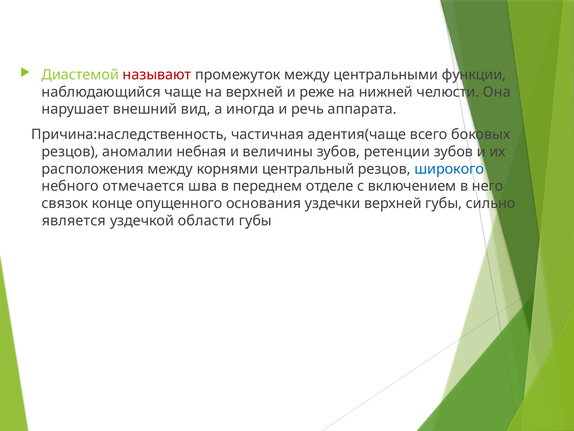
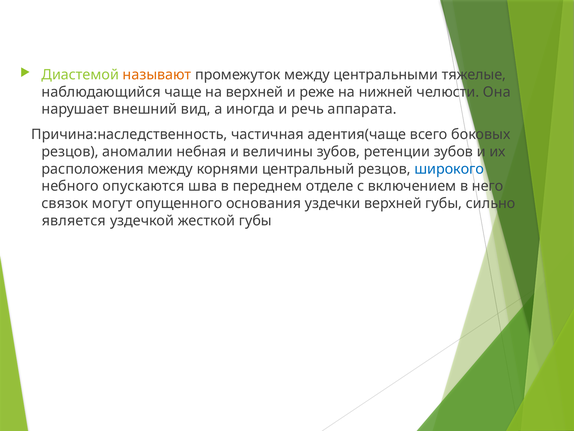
называют colour: red -> orange
функции: функции -> тяжелые
отмечается: отмечается -> опускаются
конце: конце -> могут
области: области -> жесткой
